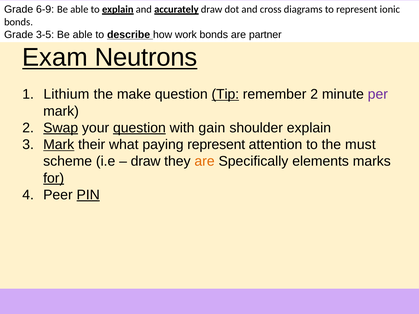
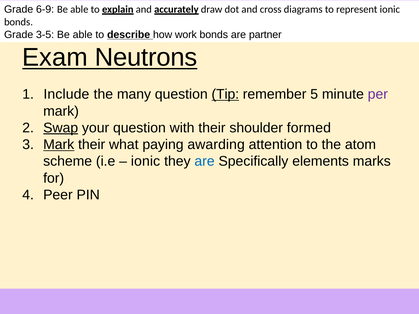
Lithium: Lithium -> Include
make: make -> many
remember 2: 2 -> 5
question at (139, 128) underline: present -> none
with gain: gain -> their
shoulder explain: explain -> formed
paying represent: represent -> awarding
must: must -> atom
draw at (146, 161): draw -> ionic
are at (205, 161) colour: orange -> blue
for underline: present -> none
PIN underline: present -> none
